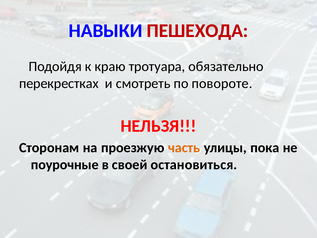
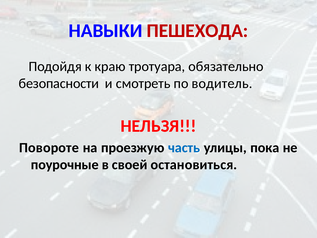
перекрестках: перекрестках -> безопасности
повороте: повороте -> водитель
Сторонам: Сторонам -> Повороте
часть colour: orange -> blue
